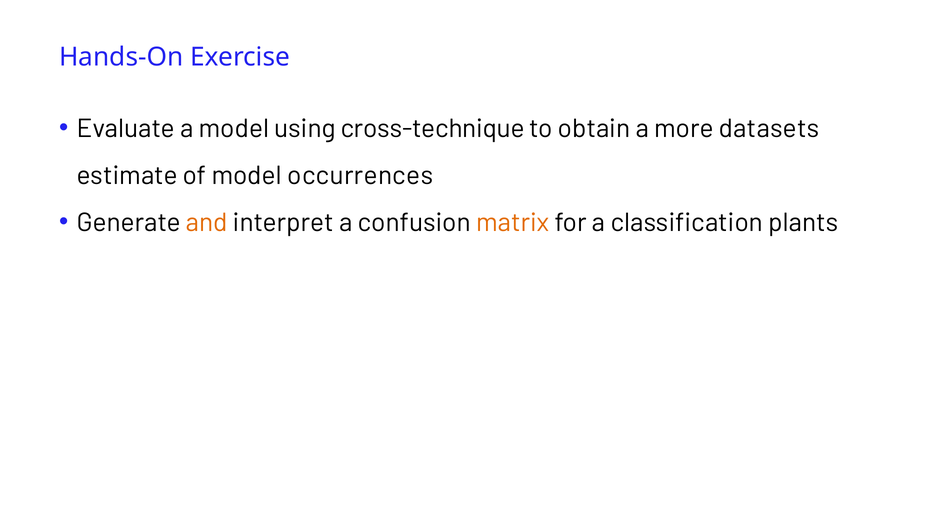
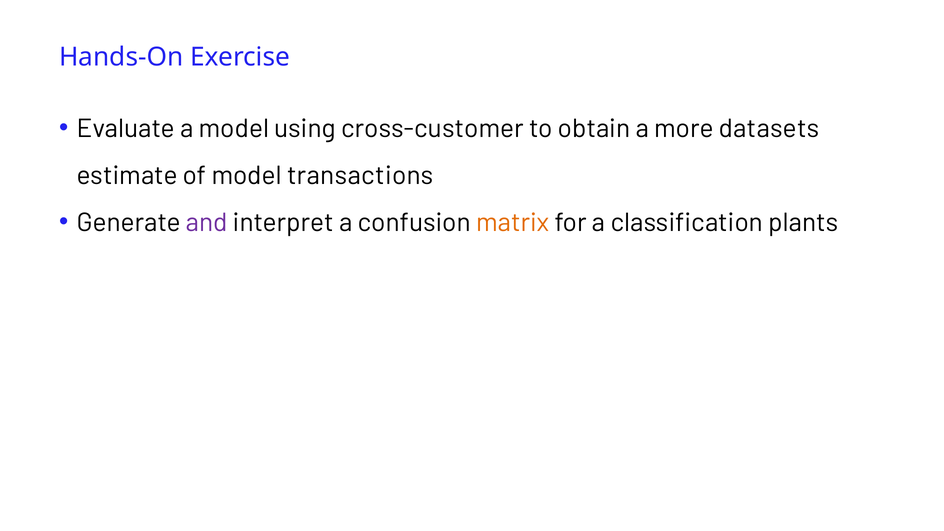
cross-technique: cross-technique -> cross-customer
occurrences: occurrences -> transactions
and colour: orange -> purple
